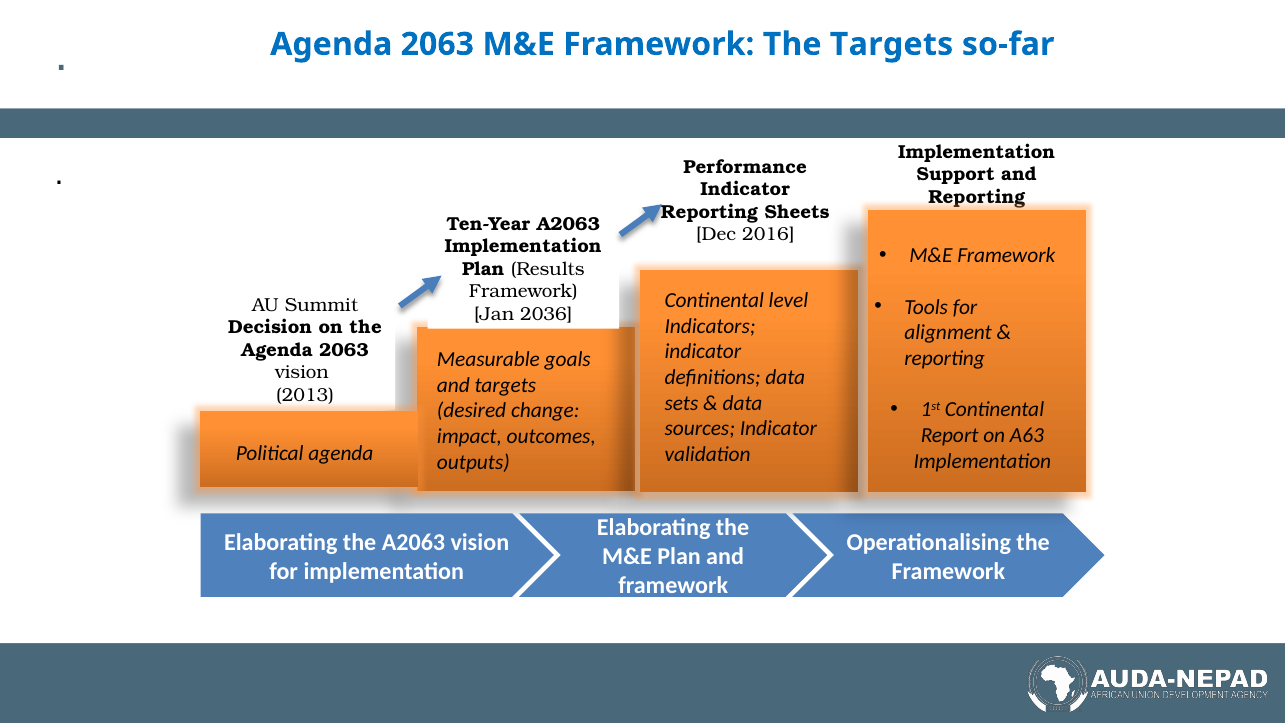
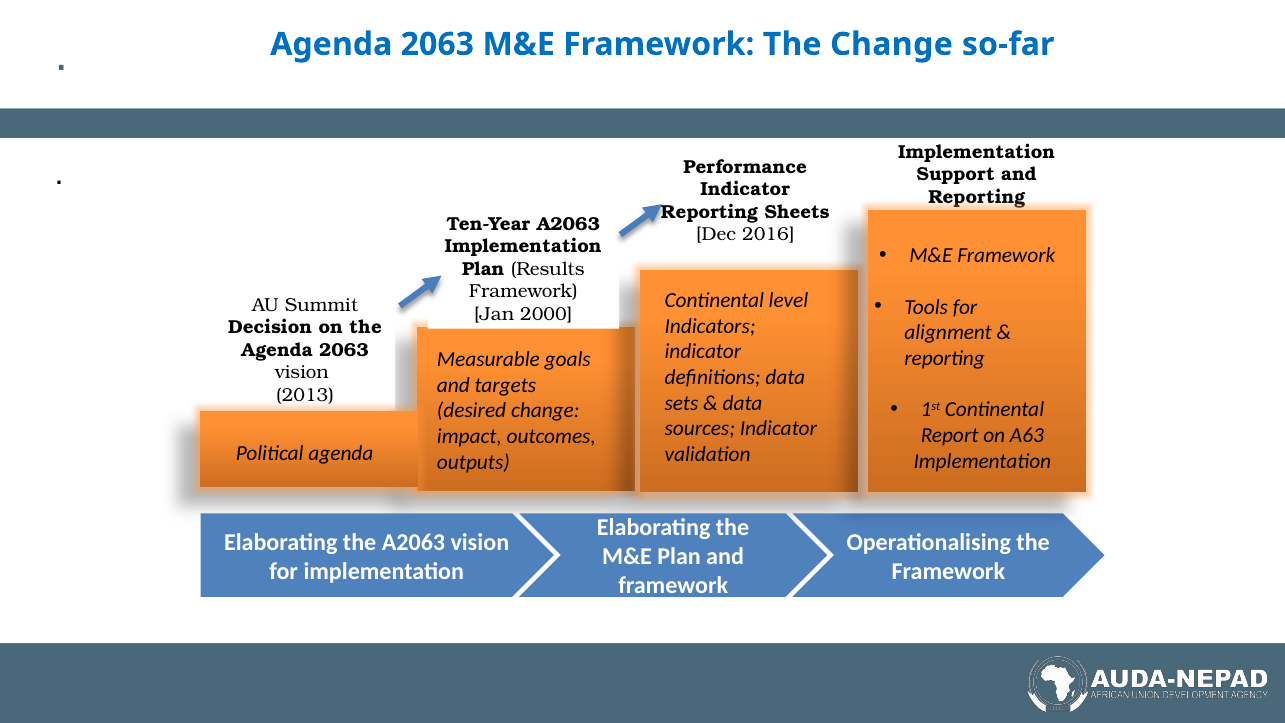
The Targets: Targets -> Change
2036: 2036 -> 2000
